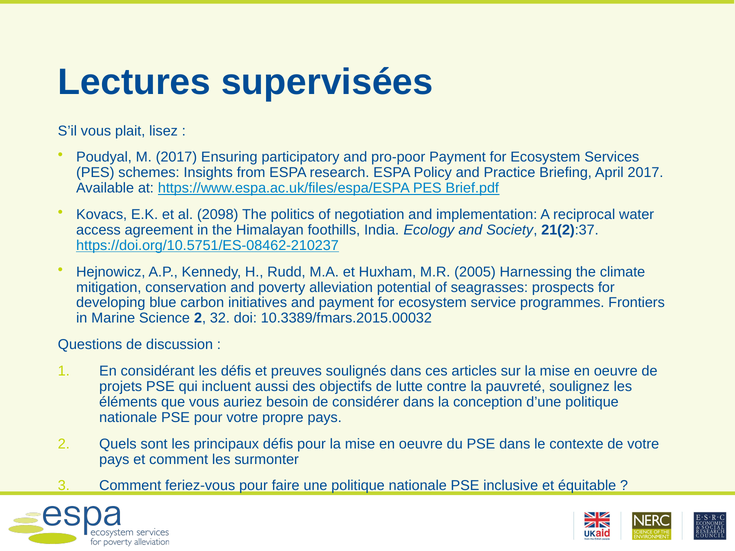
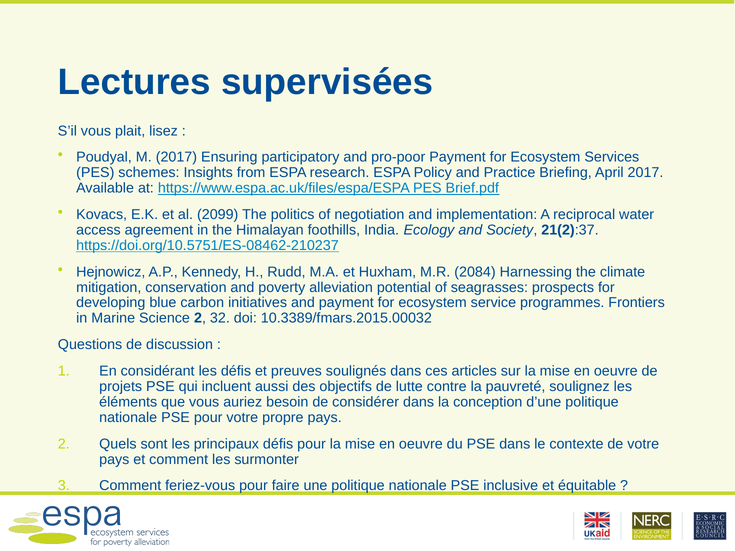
2098: 2098 -> 2099
2005: 2005 -> 2084
